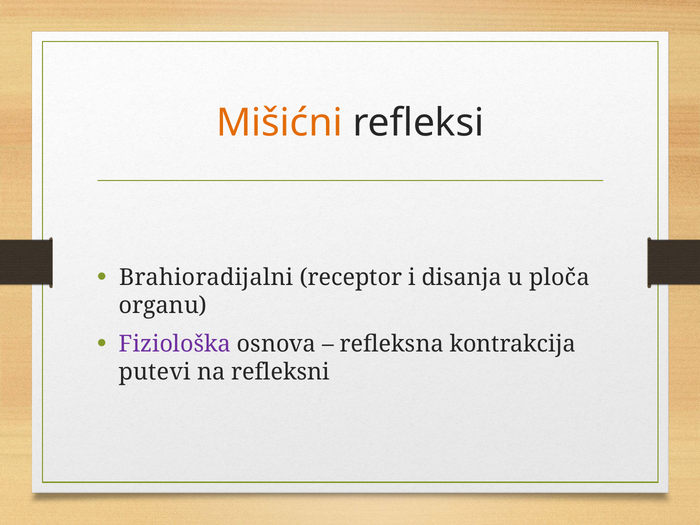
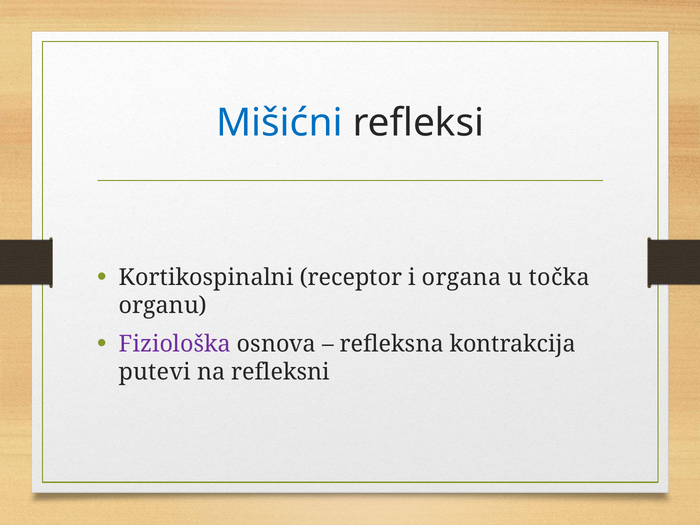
Mišićni colour: orange -> blue
Brahioradijalni: Brahioradijalni -> Kortikospinalni
disanja: disanja -> organa
ploča: ploča -> točka
